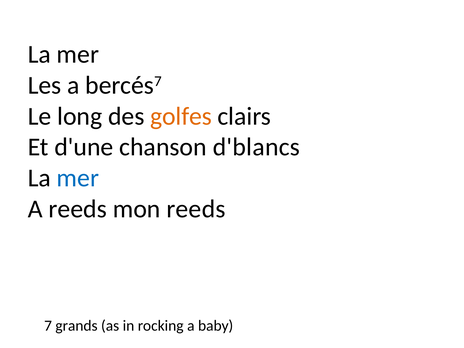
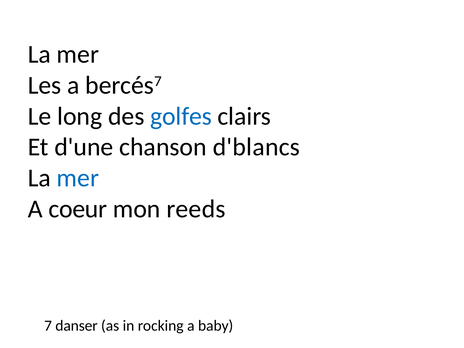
golfes colour: orange -> blue
A reeds: reeds -> coeur
grands: grands -> danser
